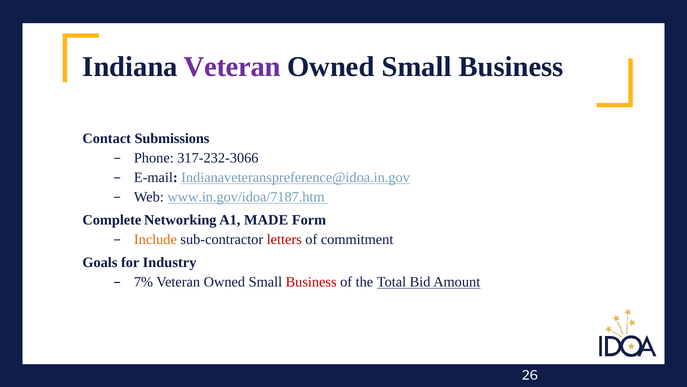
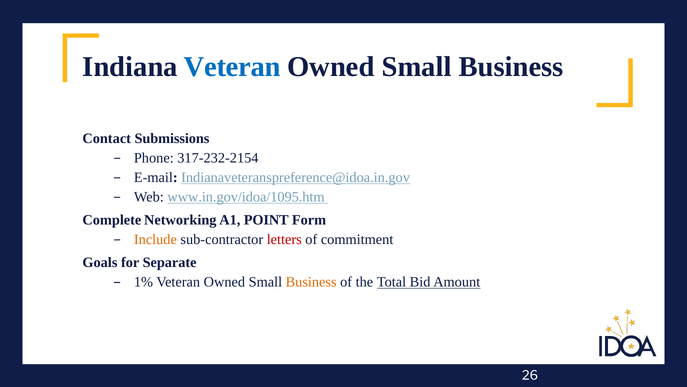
Veteran at (232, 67) colour: purple -> blue
317-232-3066: 317-232-3066 -> 317-232-2154
www.in.gov/idoa/7187.htm: www.in.gov/idoa/7187.htm -> www.in.gov/idoa/1095.htm
MADE: MADE -> POINT
Industry: Industry -> Separate
7%: 7% -> 1%
Business at (311, 282) colour: red -> orange
